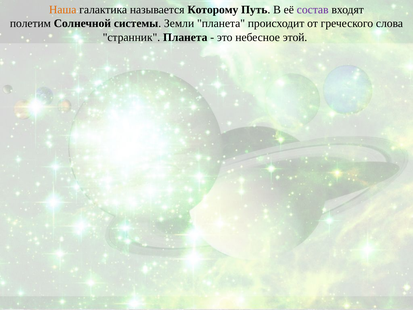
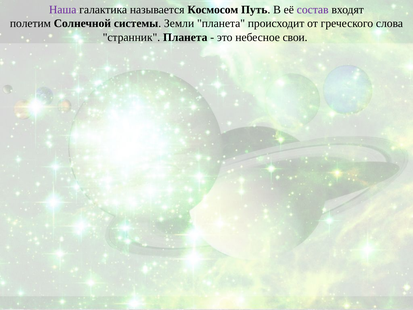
Наша colour: orange -> purple
Которому: Которому -> Космосом
этой: этой -> свои
